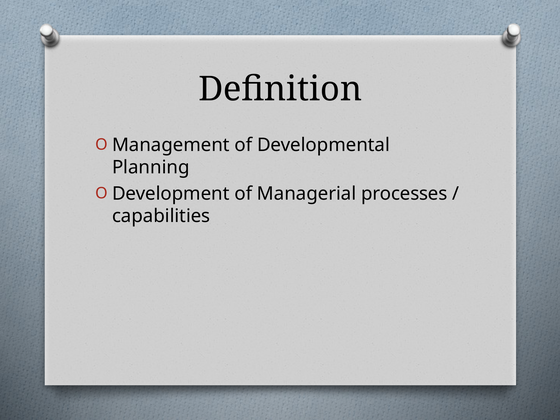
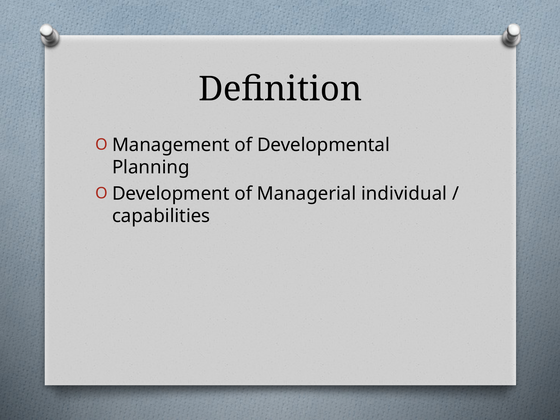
processes: processes -> individual
